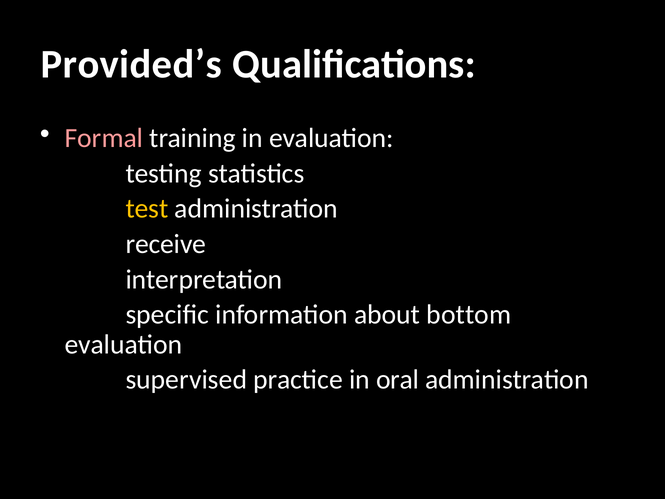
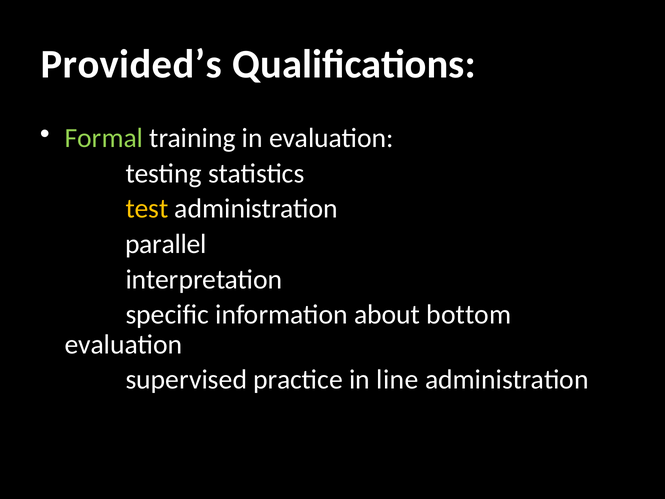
Formal colour: pink -> light green
receive: receive -> parallel
oral: oral -> line
